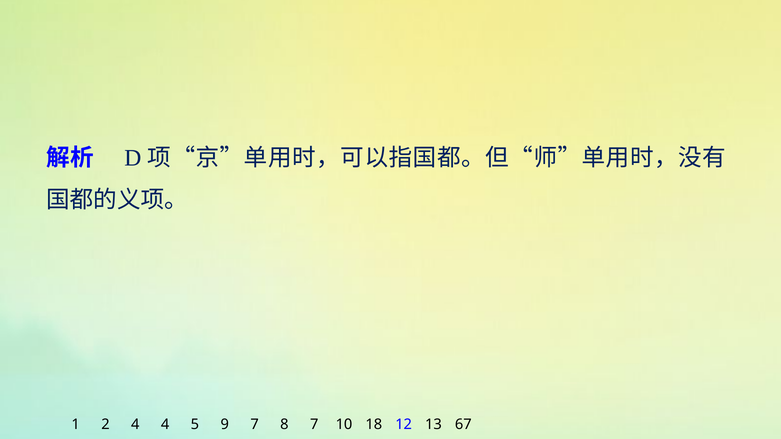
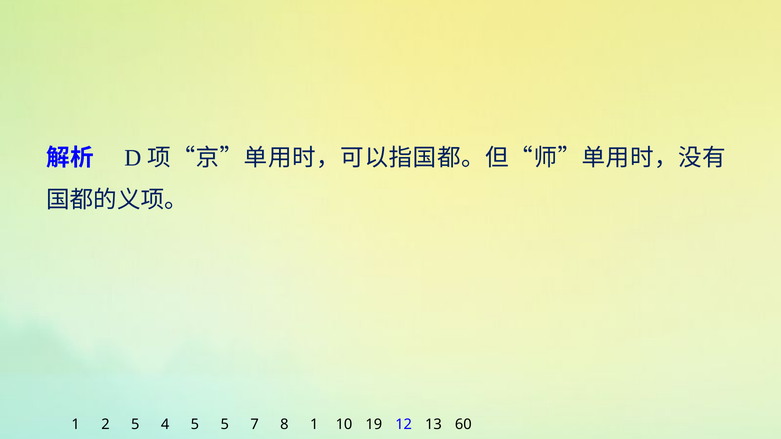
2 4: 4 -> 5
5 9: 9 -> 5
8 7: 7 -> 1
18: 18 -> 19
67: 67 -> 60
